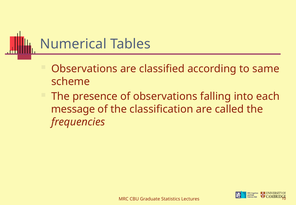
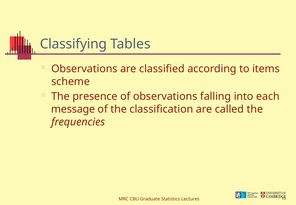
Numerical: Numerical -> Classifying
same: same -> items
